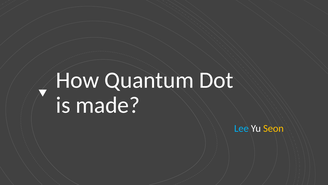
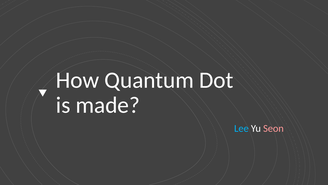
Seon colour: yellow -> pink
